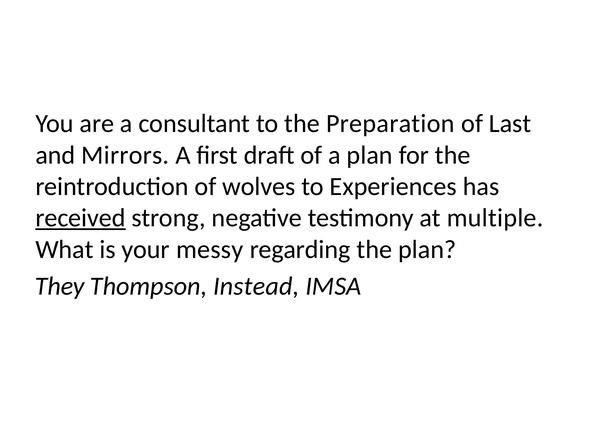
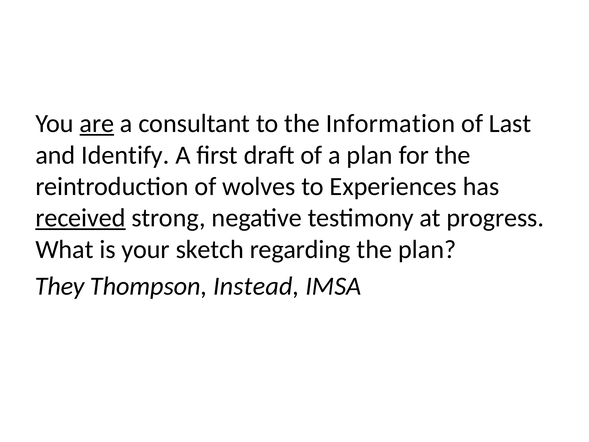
are underline: none -> present
Preparation: Preparation -> Information
Mirrors: Mirrors -> Identify
multiple: multiple -> progress
messy: messy -> sketch
